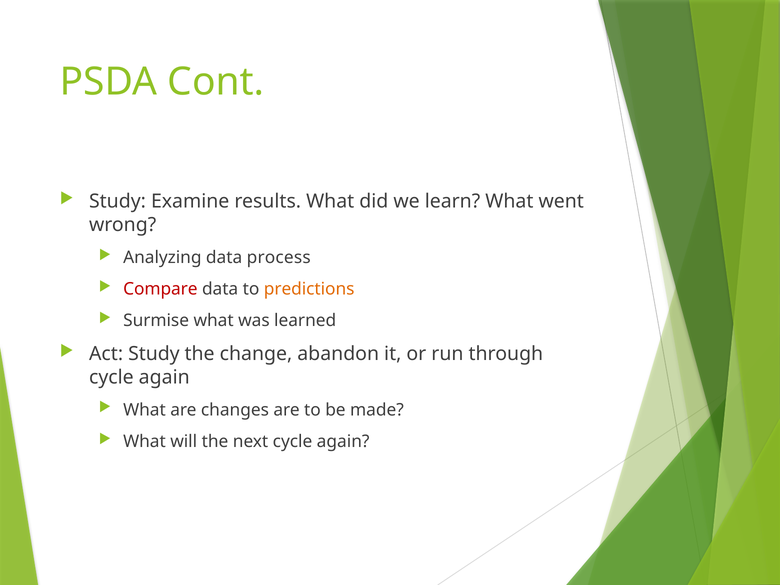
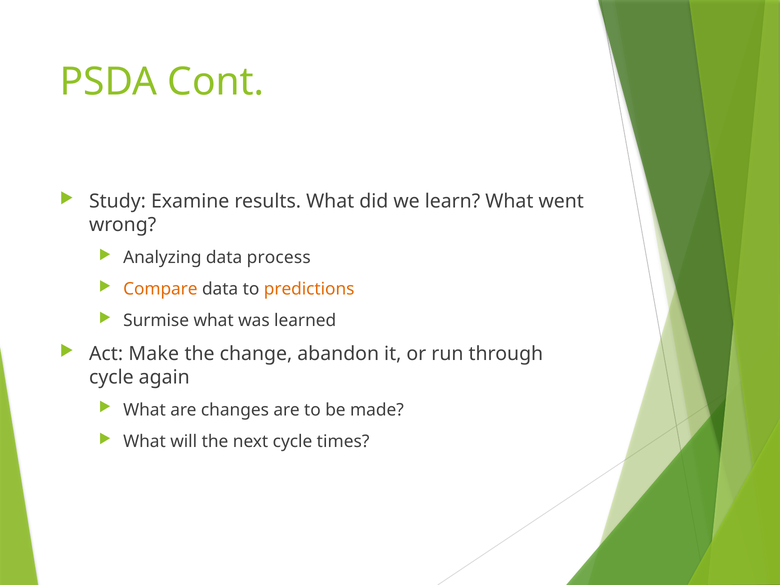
Compare colour: red -> orange
Act Study: Study -> Make
next cycle again: again -> times
